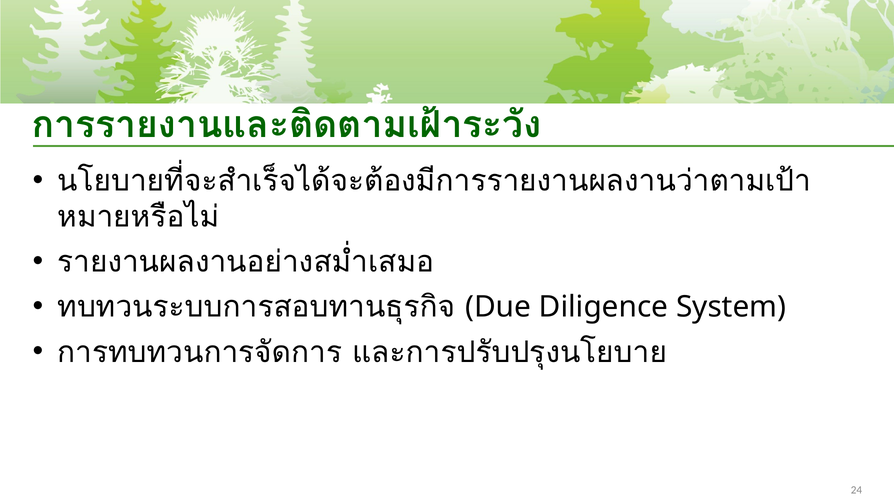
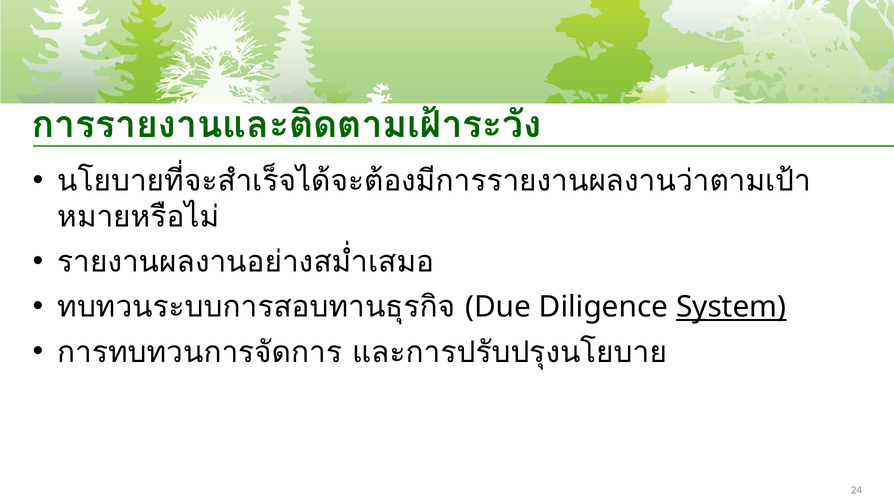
System underline: none -> present
